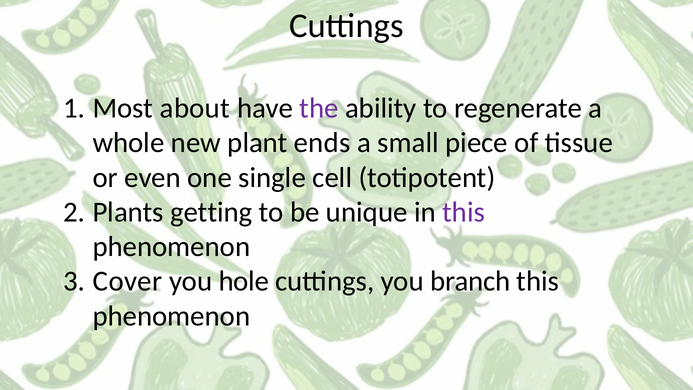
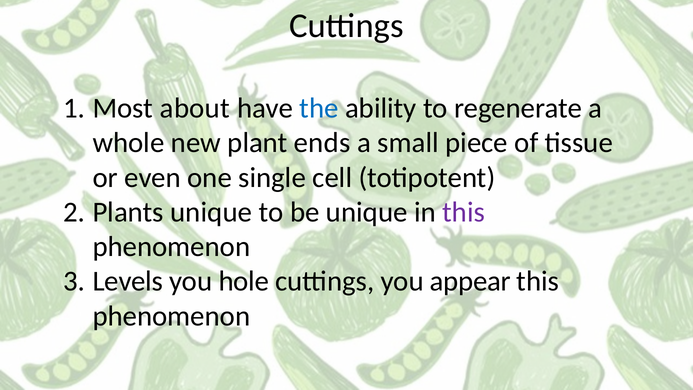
the colour: purple -> blue
Plants getting: getting -> unique
Cover: Cover -> Levels
branch: branch -> appear
